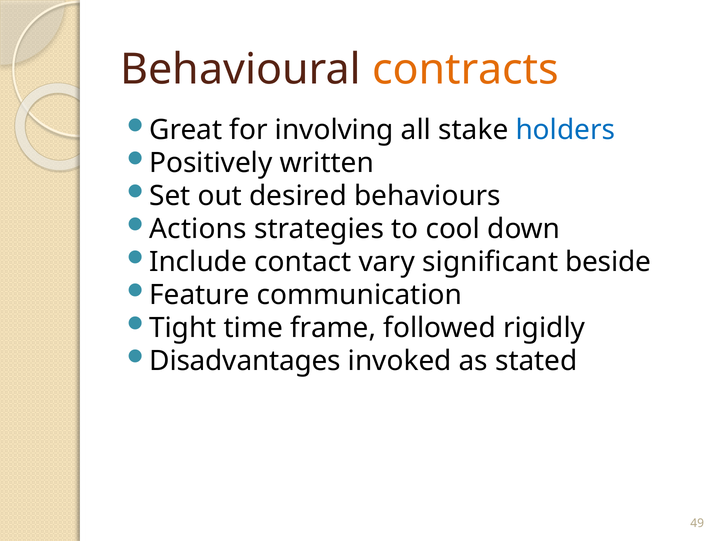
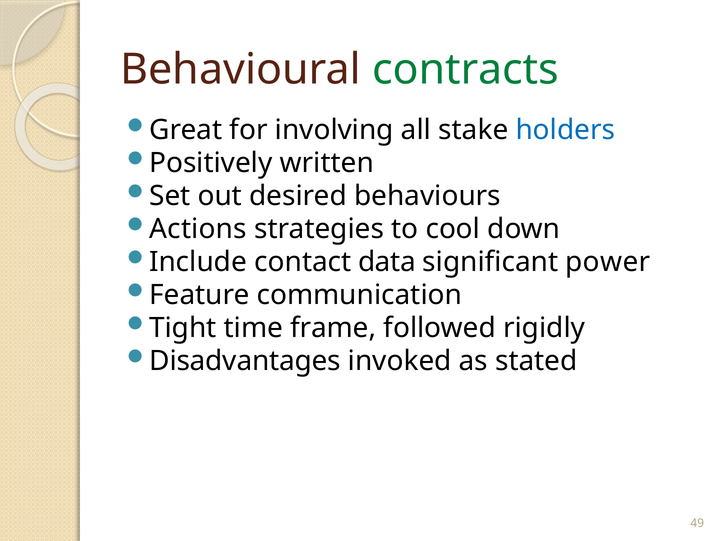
contracts colour: orange -> green
vary: vary -> data
beside: beside -> power
